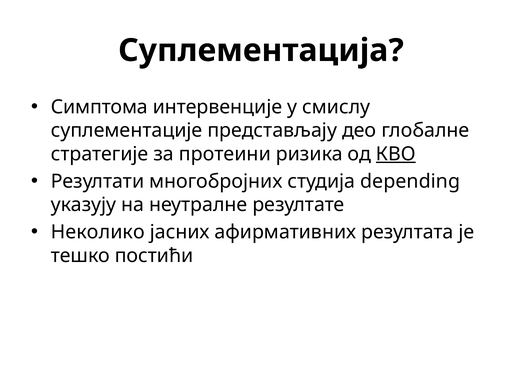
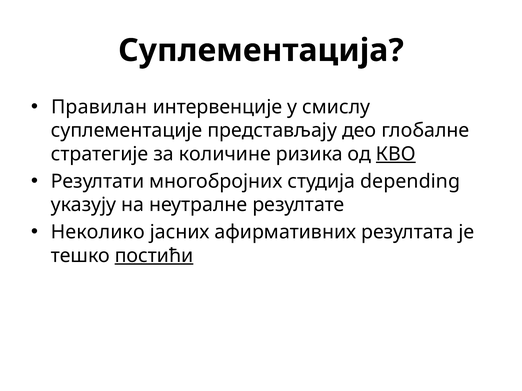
Симптома: Симптома -> Правилан
протеини: протеини -> количине
постићи underline: none -> present
